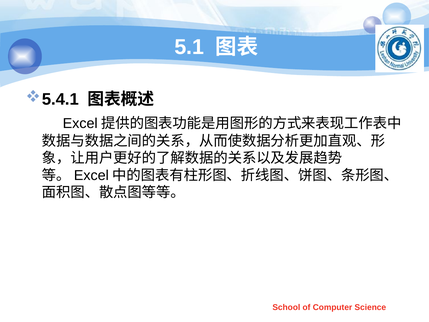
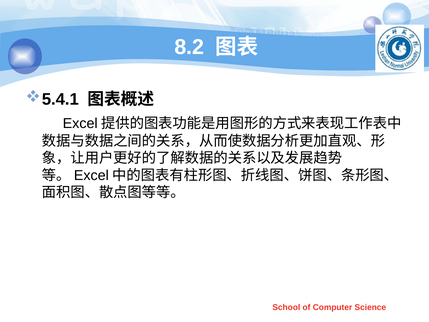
5.1: 5.1 -> 8.2
